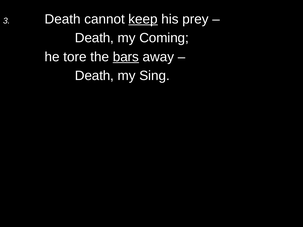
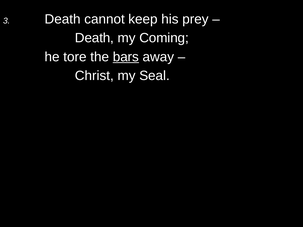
keep underline: present -> none
Death at (94, 76): Death -> Christ
Sing: Sing -> Seal
